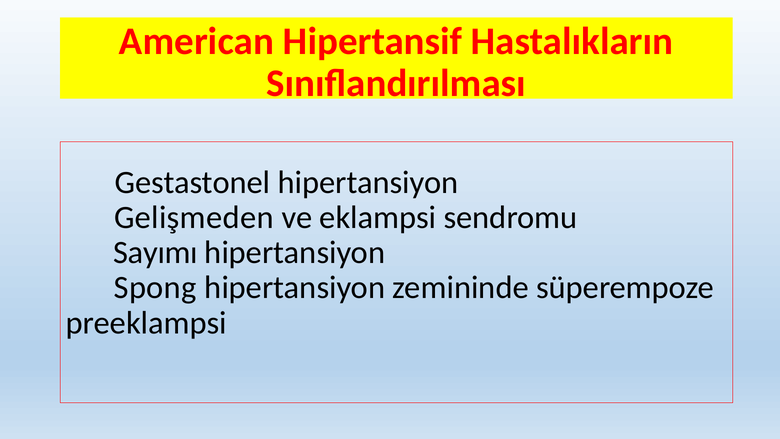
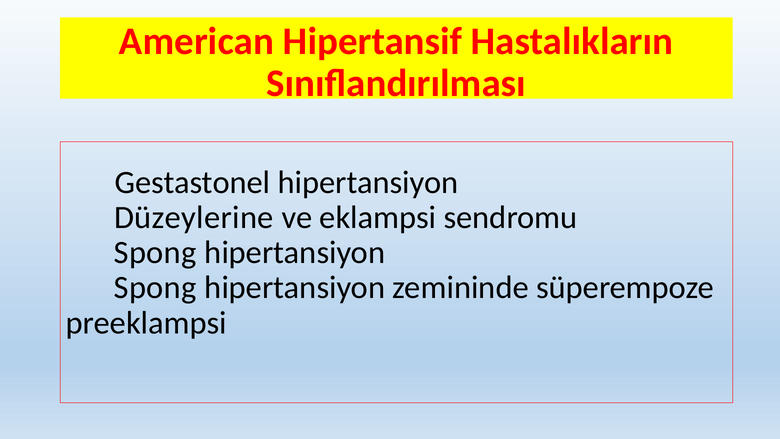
Gelişmeden: Gelişmeden -> Düzeylerine
Sayımı at (156, 252): Sayımı -> Spong
